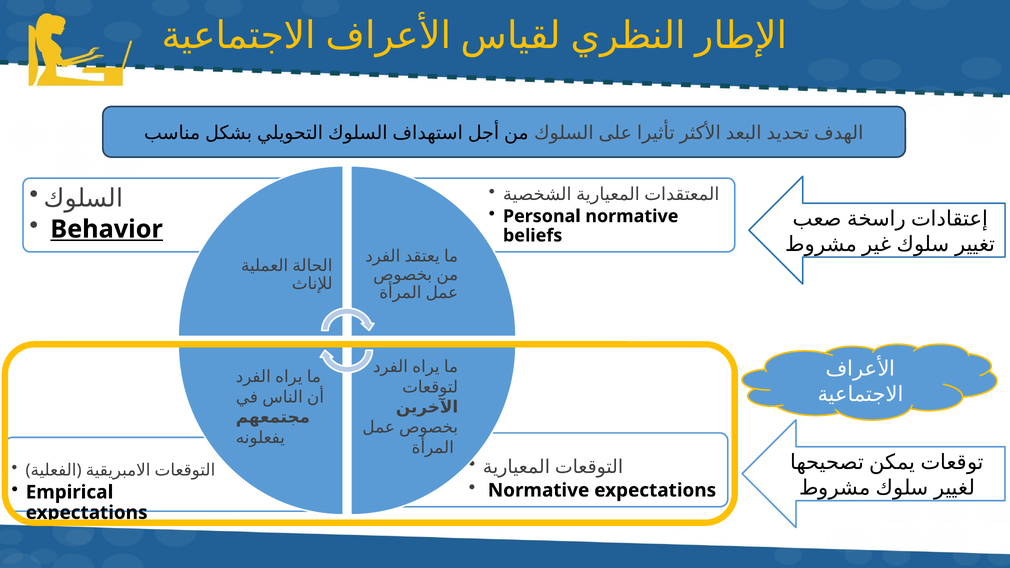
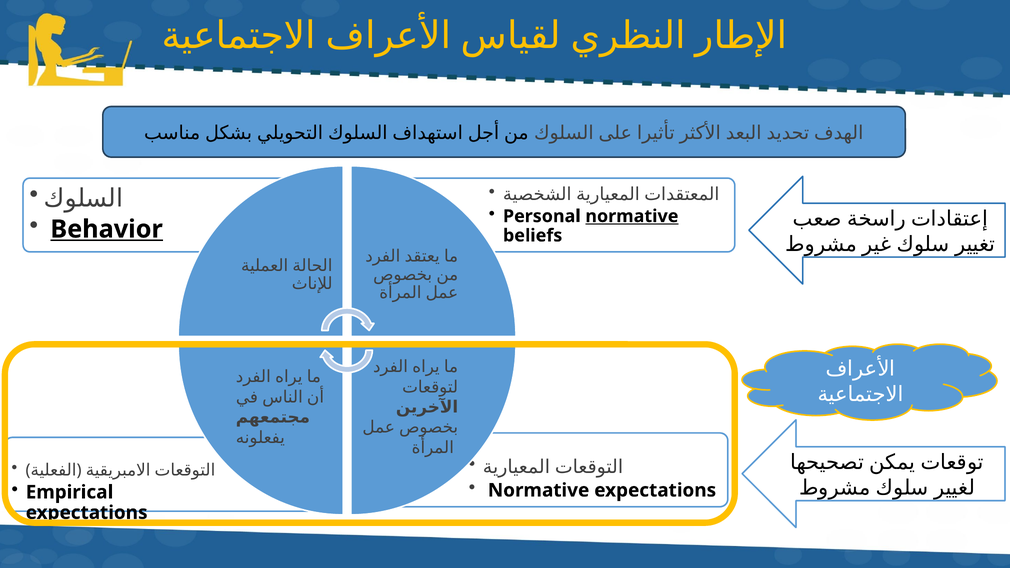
normative at (632, 216) underline: none -> present
